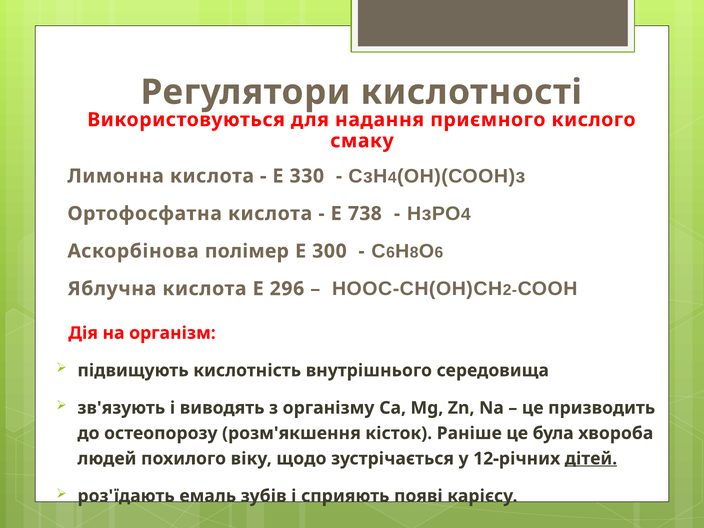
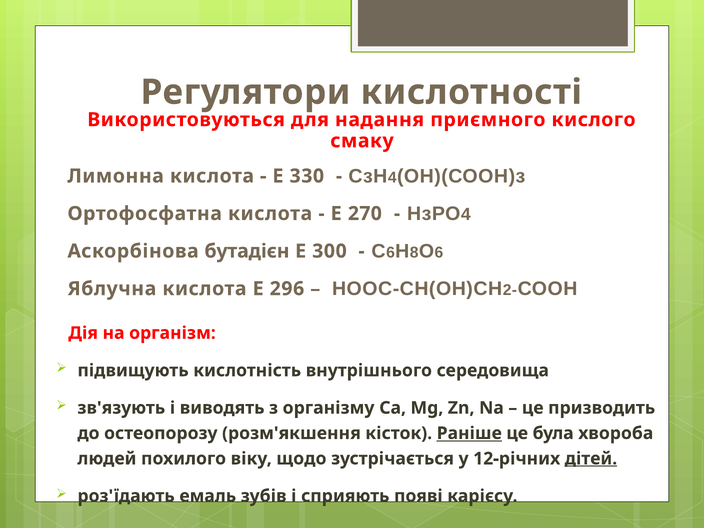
738: 738 -> 270
полімер: полімер -> бутадієн
Раніше underline: none -> present
